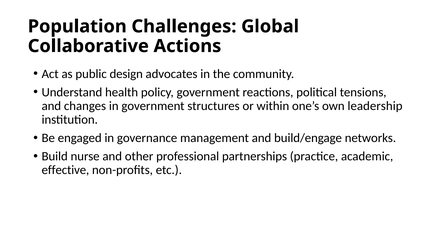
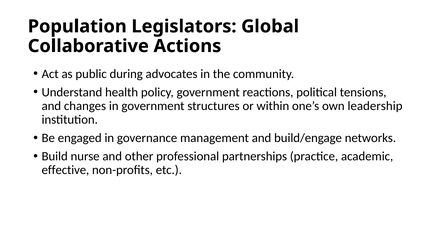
Challenges: Challenges -> Legislators
design: design -> during
